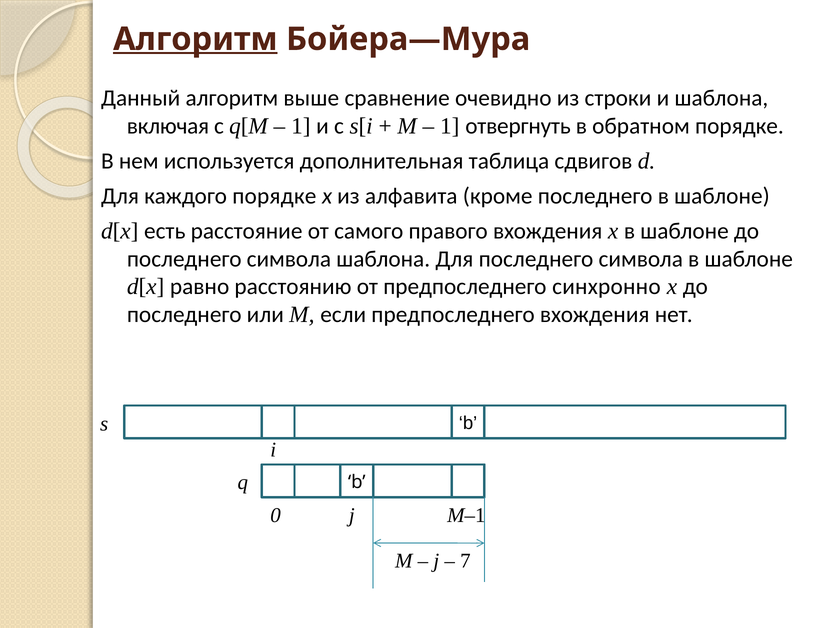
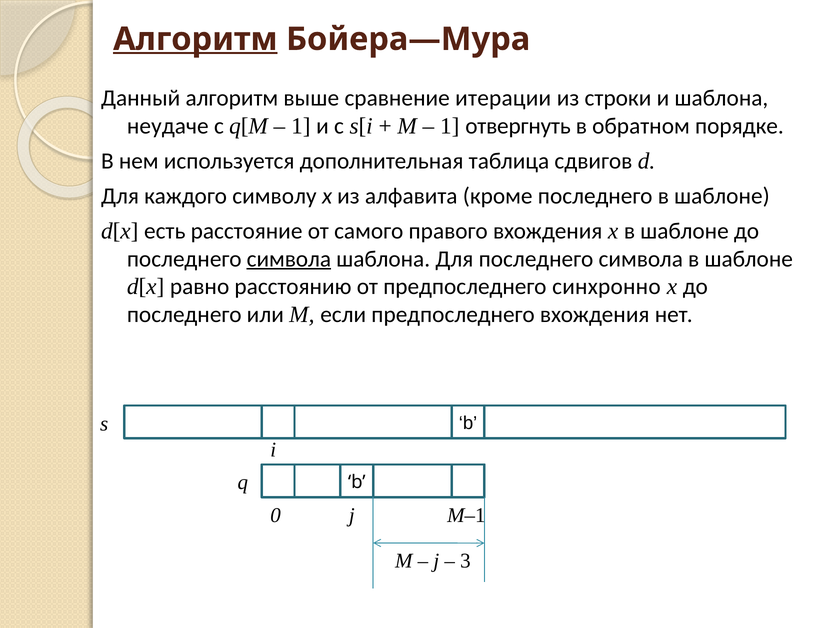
очевидно: очевидно -> итерации
включая: включая -> неудаче
каждого порядке: порядке -> символу
символа at (289, 259) underline: none -> present
7: 7 -> 3
